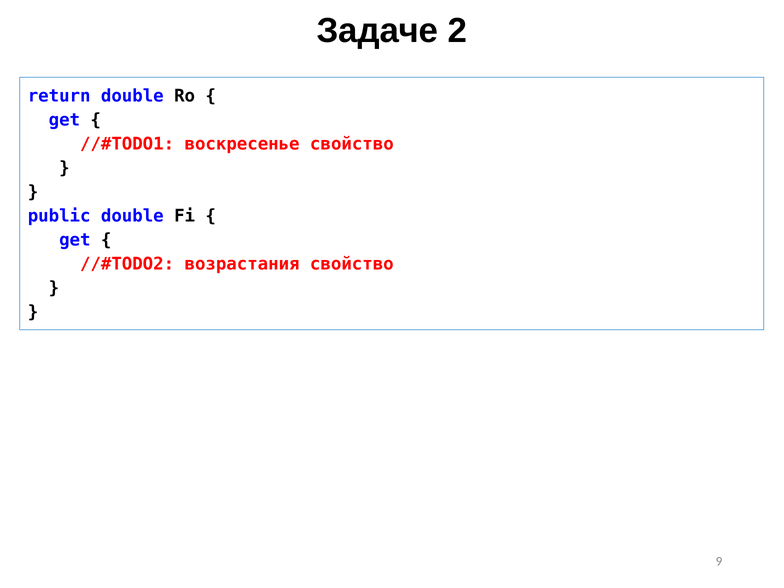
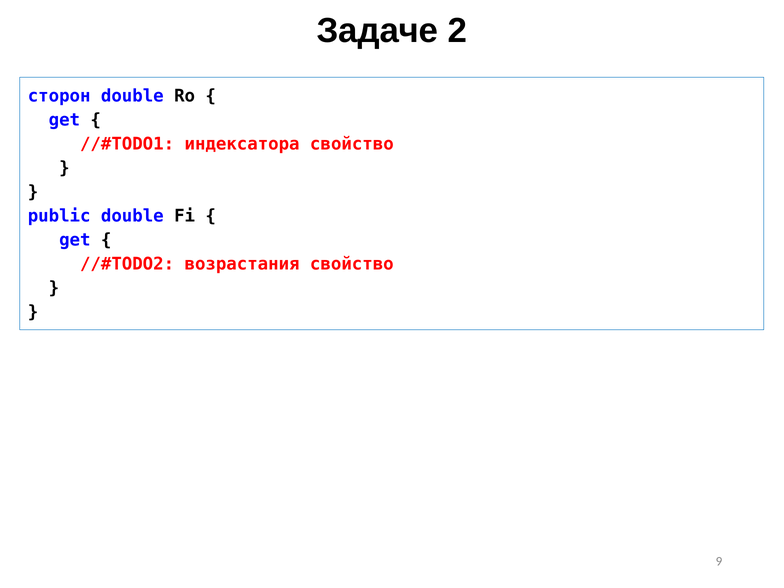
return: return -> сторон
воскресенье: воскресенье -> индексатора
